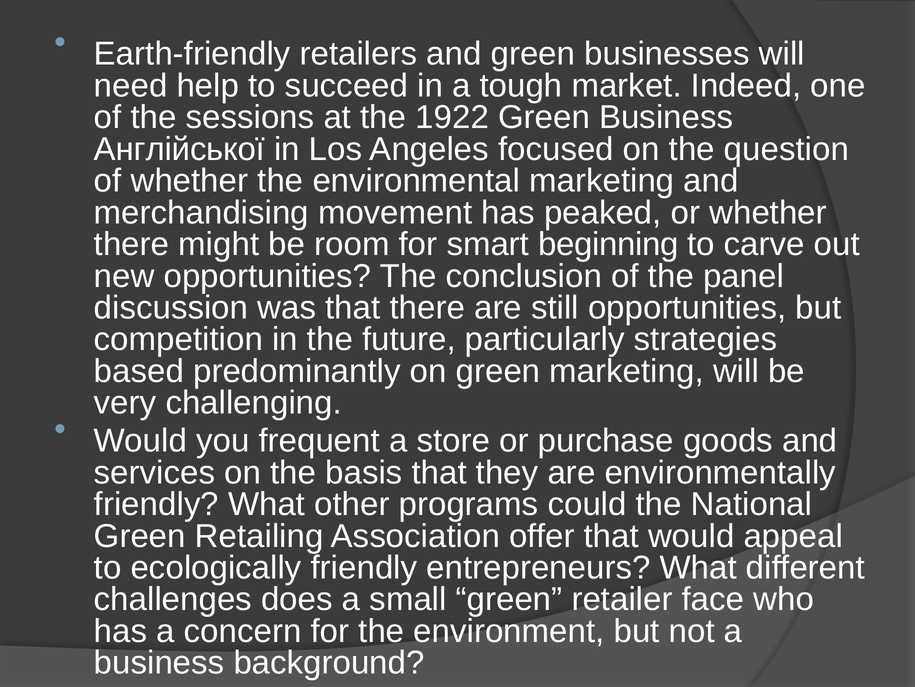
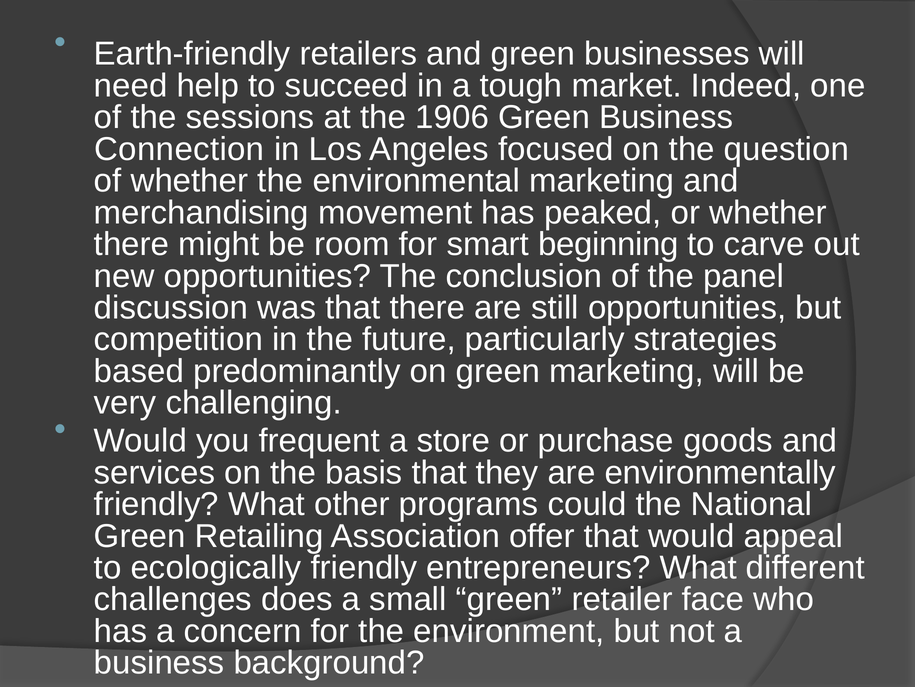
1922: 1922 -> 1906
Англійської: Англійської -> Connection
